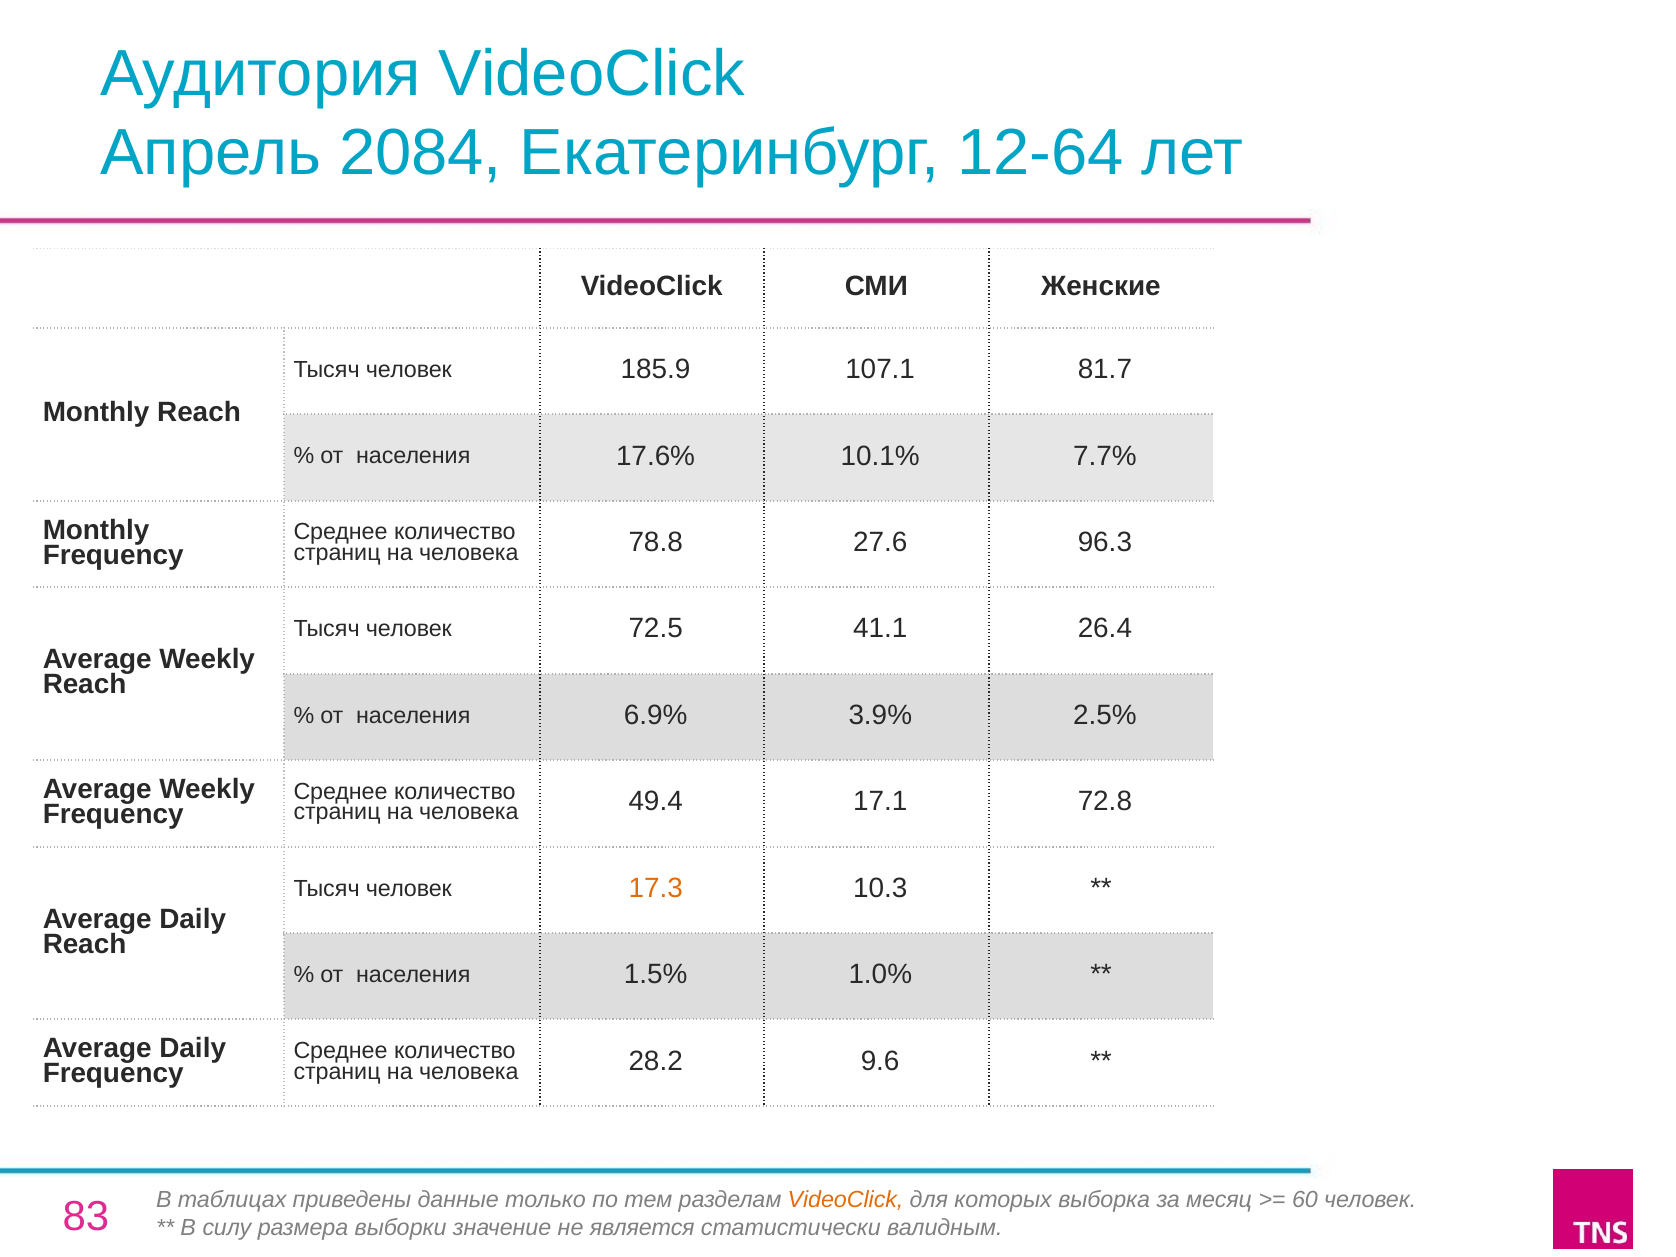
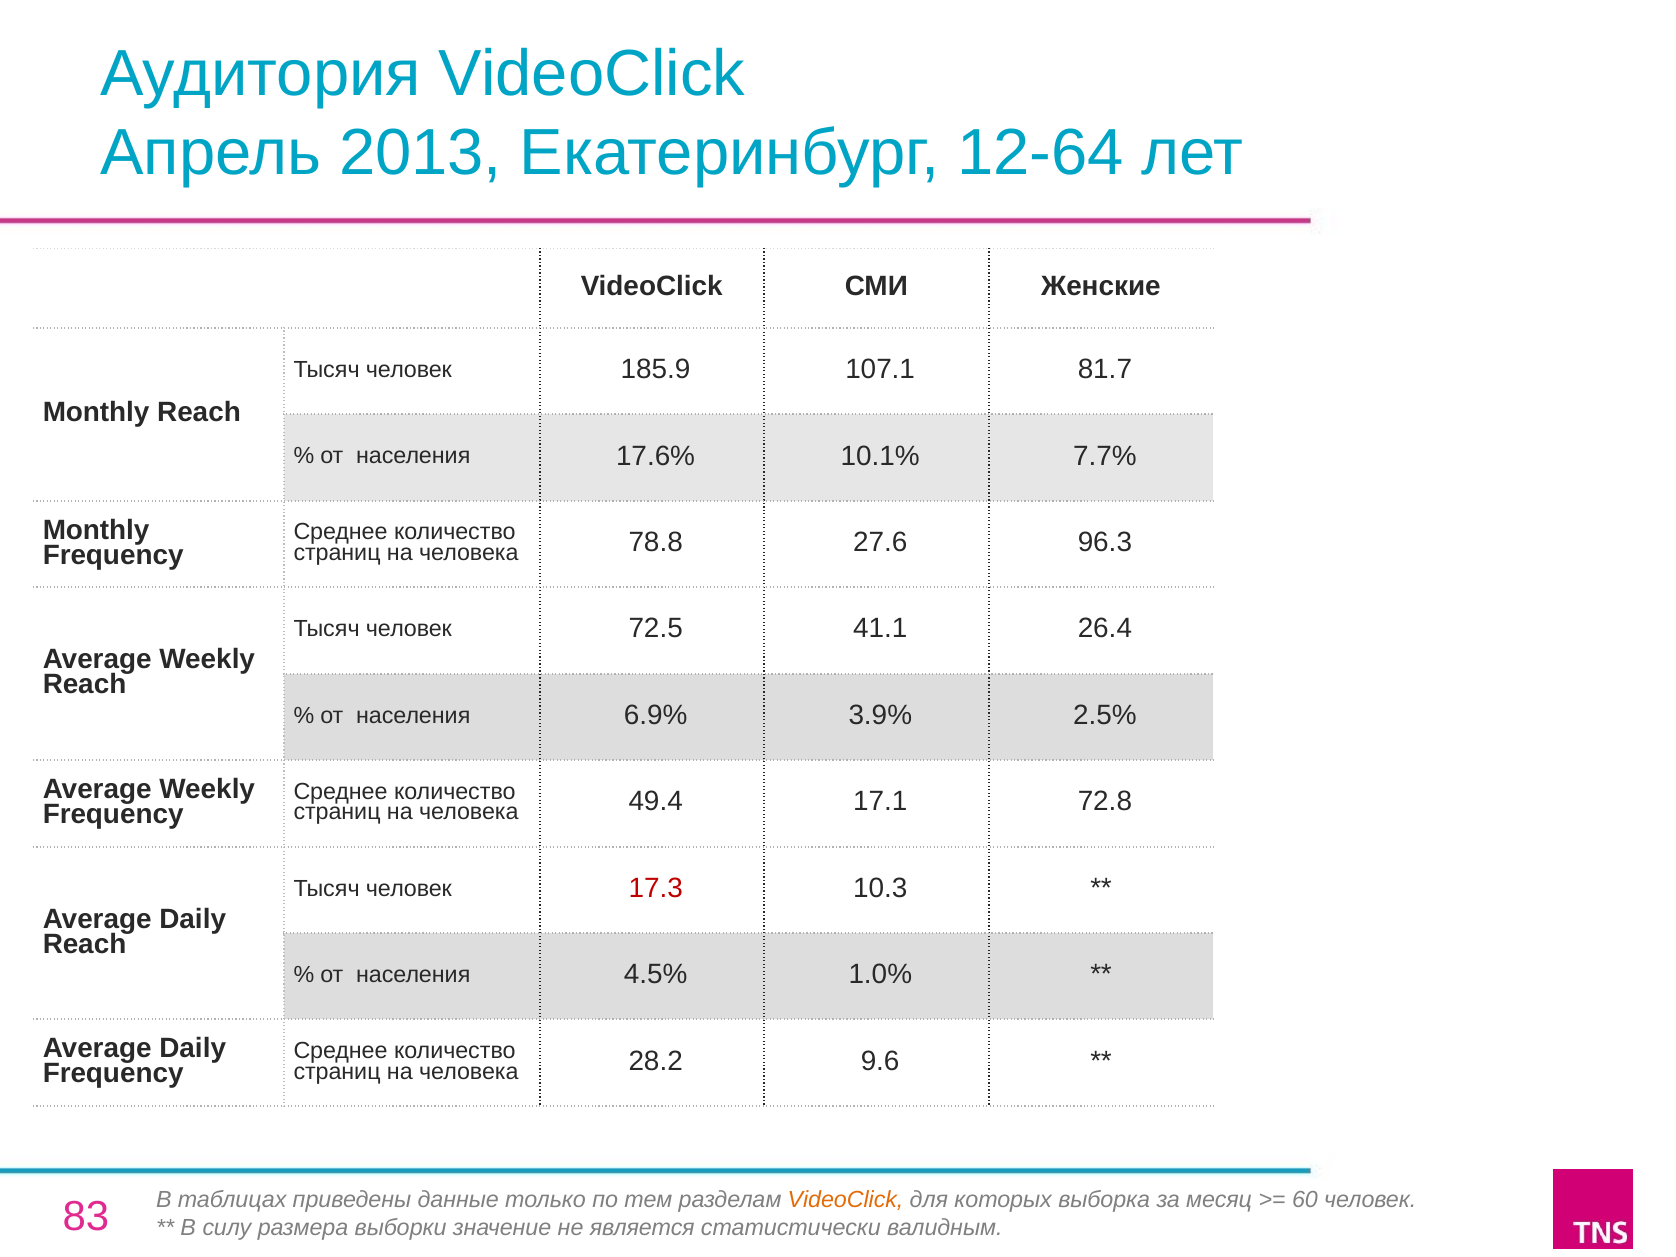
2084: 2084 -> 2013
17.3 colour: orange -> red
1.5%: 1.5% -> 4.5%
